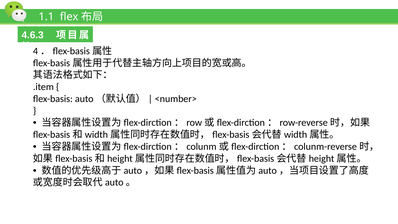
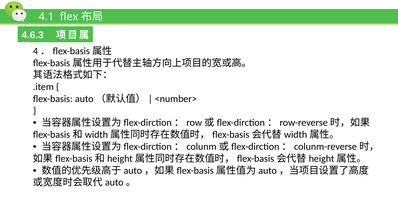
1.1: 1.1 -> 4.1
